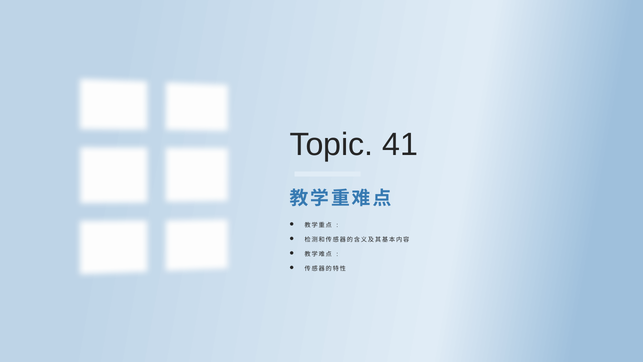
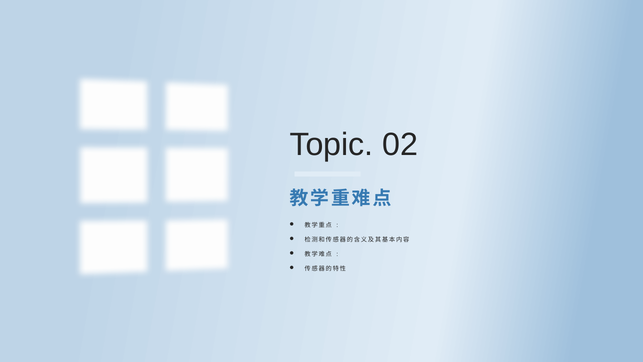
41: 41 -> 02
